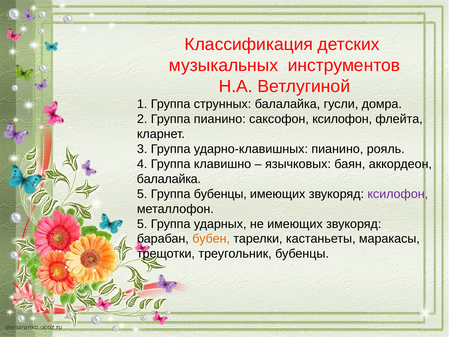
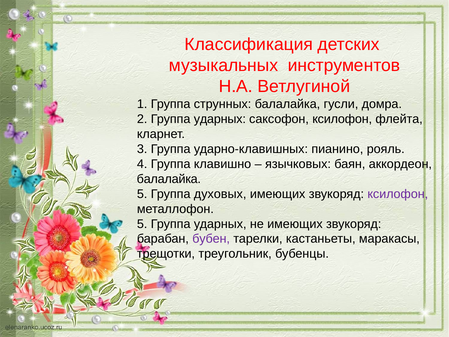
2 Группа пианино: пианино -> ударных
Группа бубенцы: бубенцы -> духовых
бубен colour: orange -> purple
